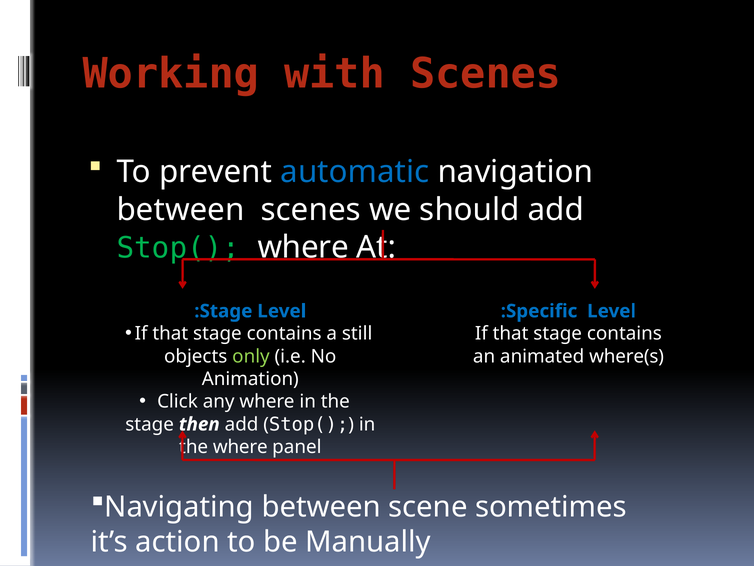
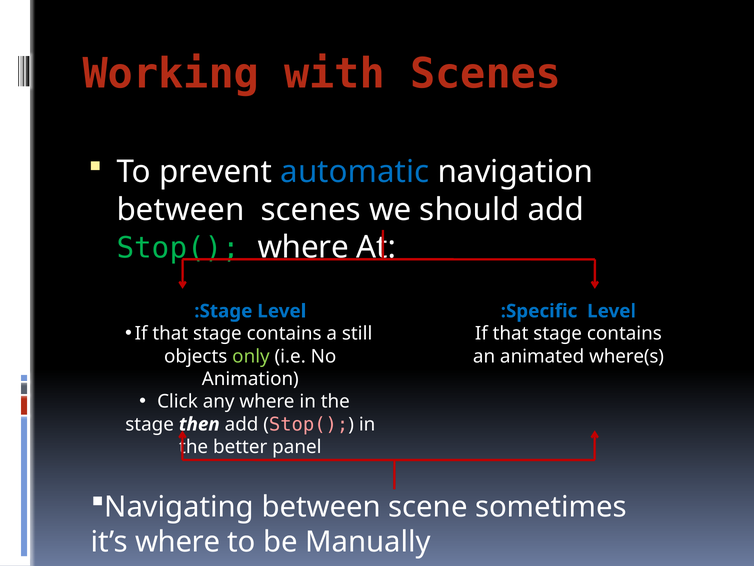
Stop( at (309, 424) colour: white -> pink
the where: where -> better
it’s action: action -> where
